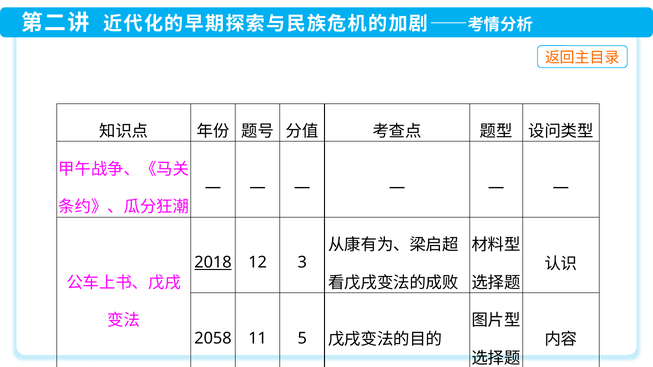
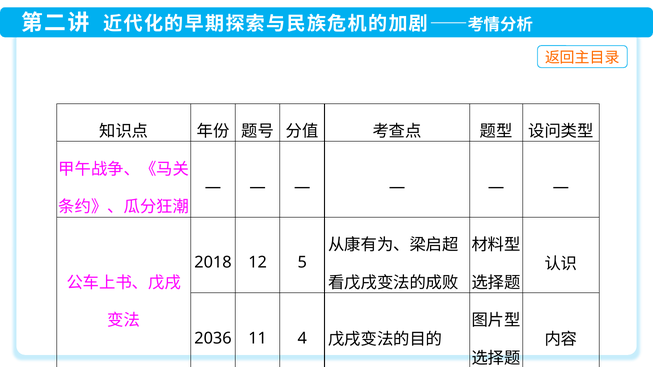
2018 underline: present -> none
3: 3 -> 5
2058: 2058 -> 2036
5: 5 -> 4
